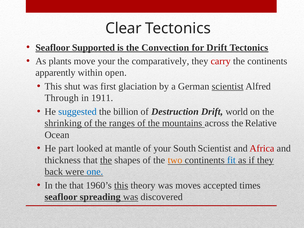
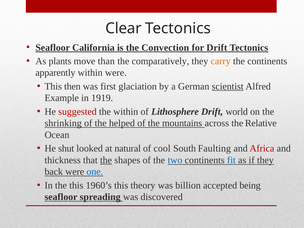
Supported: Supported -> California
move your: your -> than
carry colour: red -> orange
within open: open -> were
shut: shut -> then
Through: Through -> Example
1911: 1911 -> 1919
suggested colour: blue -> red
the billion: billion -> within
Destruction: Destruction -> Lithosphere
ranges: ranges -> helped
part: part -> shut
mantle: mantle -> natural
of your: your -> cool
South Scientist: Scientist -> Faulting
two colour: orange -> blue
the that: that -> this
this at (121, 185) underline: present -> none
moves: moves -> billion
times: times -> being
was at (131, 197) underline: present -> none
